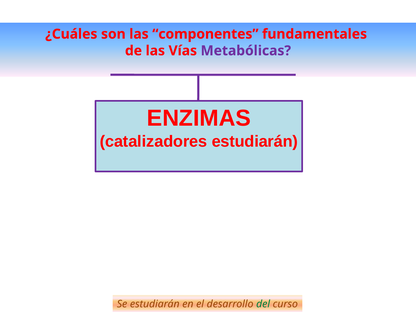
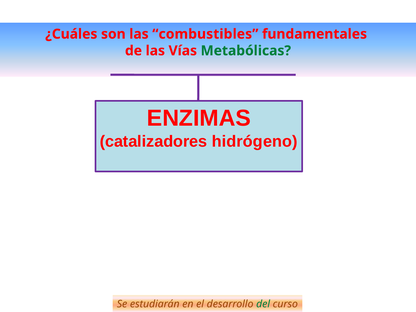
componentes: componentes -> combustibles
Metabólicas colour: purple -> green
catalizadores estudiarán: estudiarán -> hidrógeno
